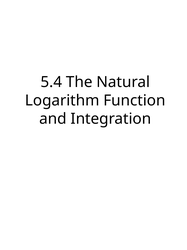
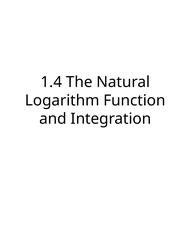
5.4: 5.4 -> 1.4
